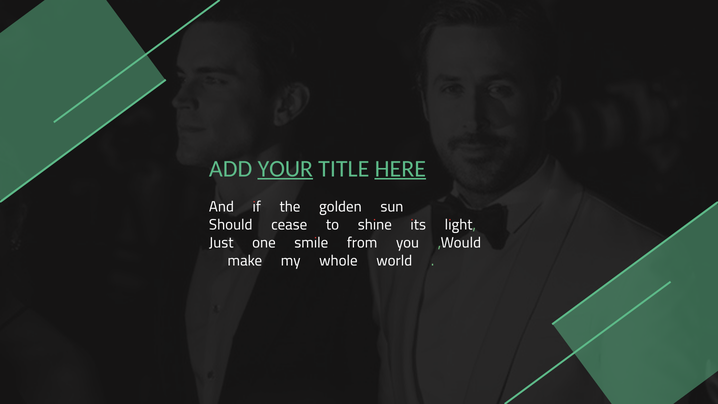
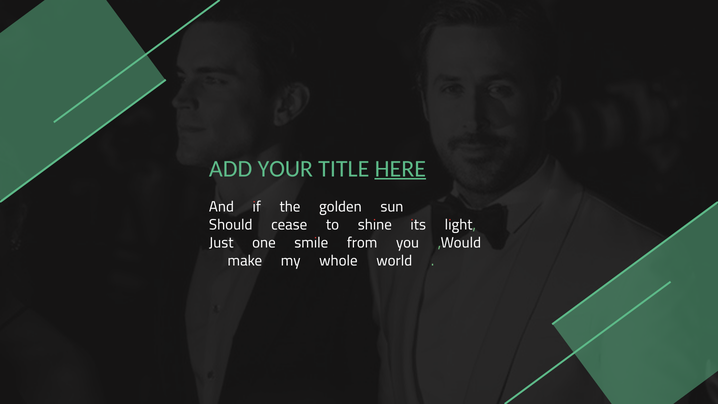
YOUR underline: present -> none
